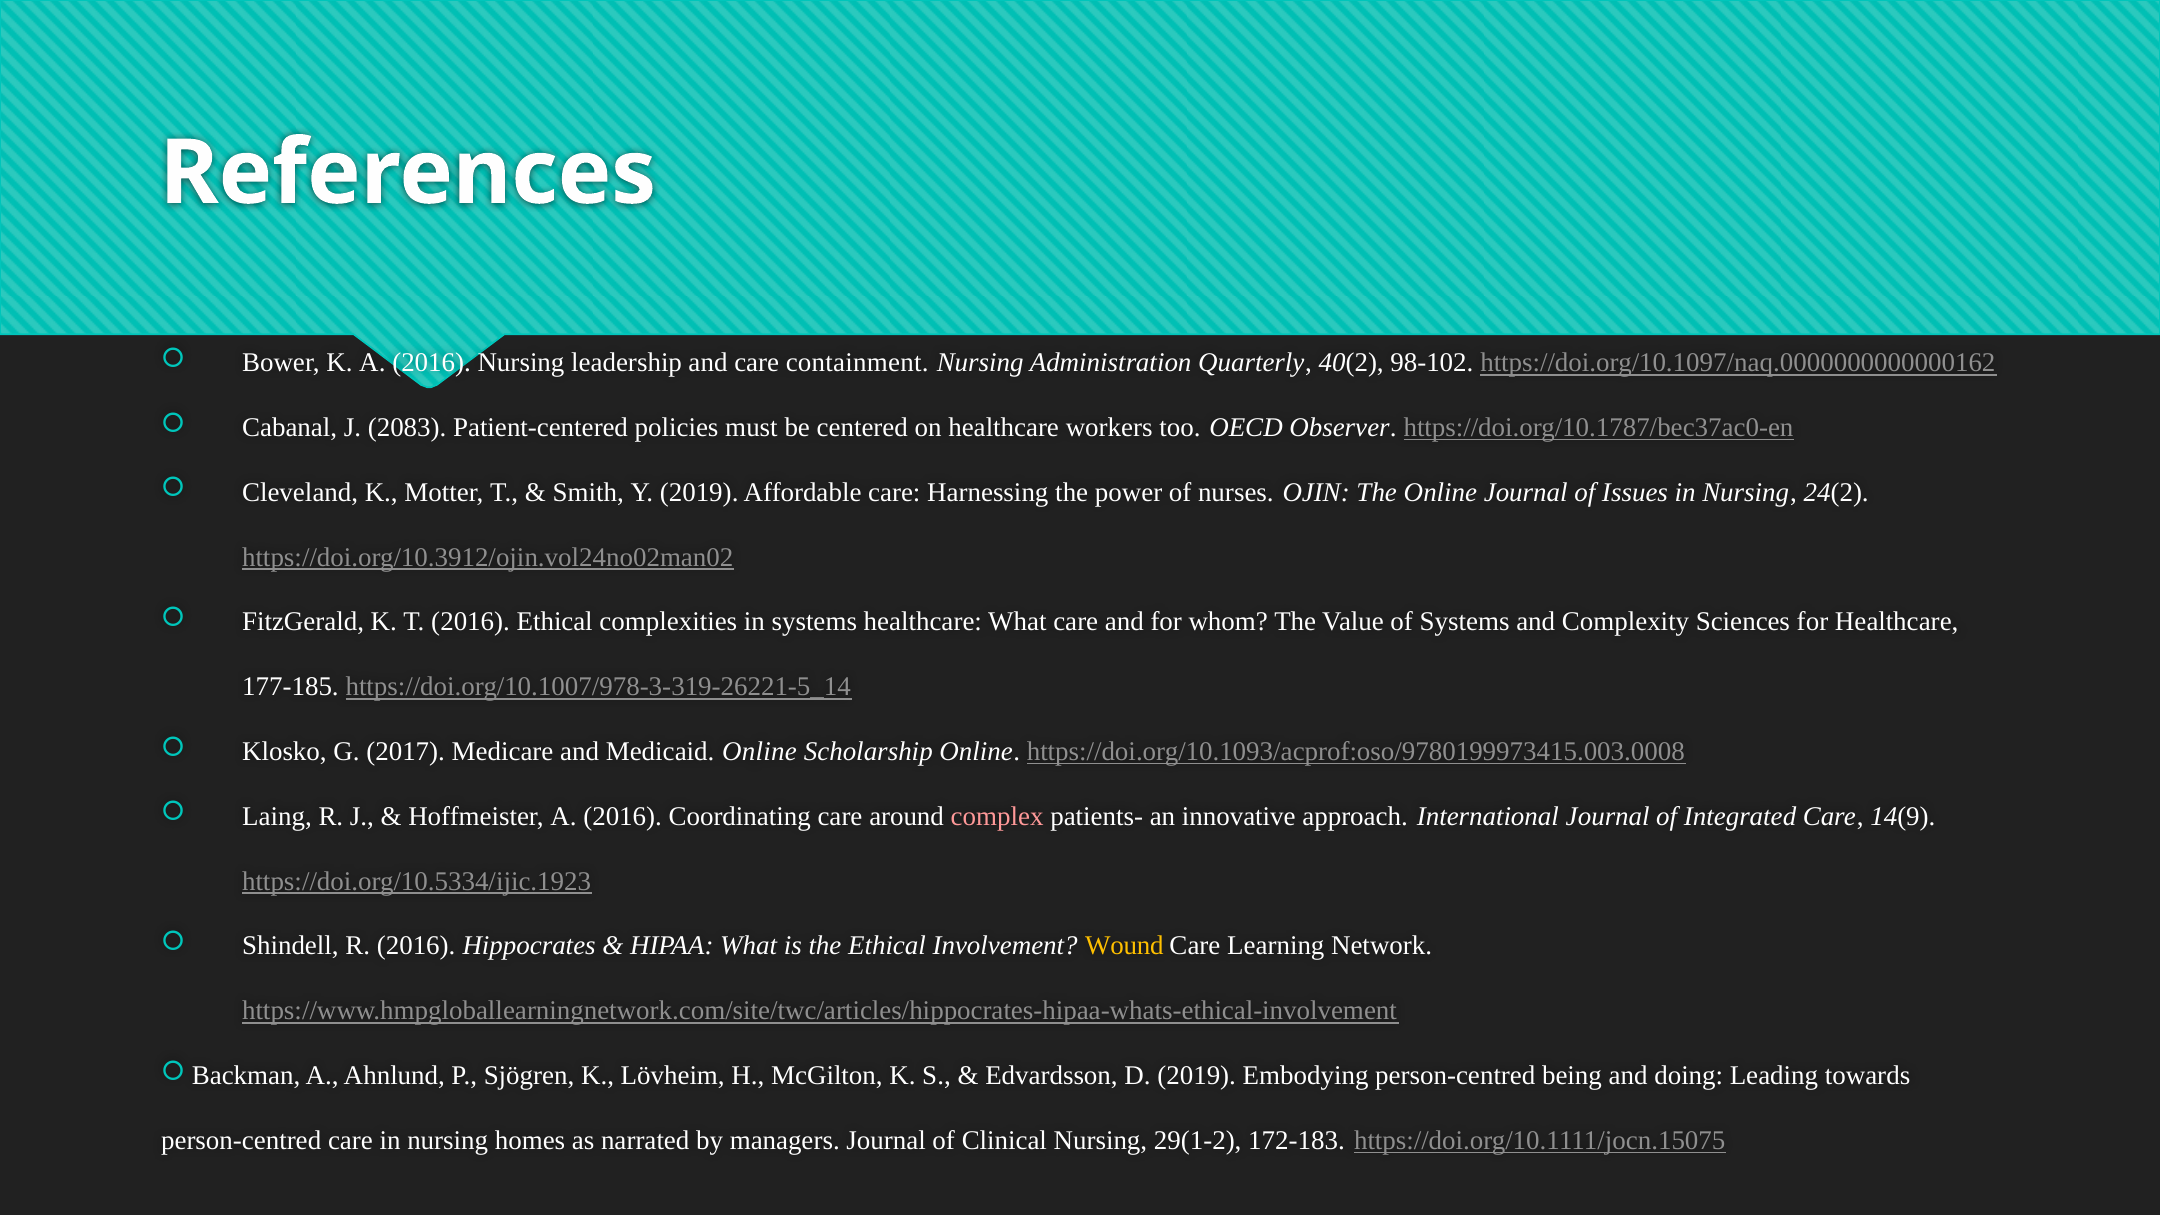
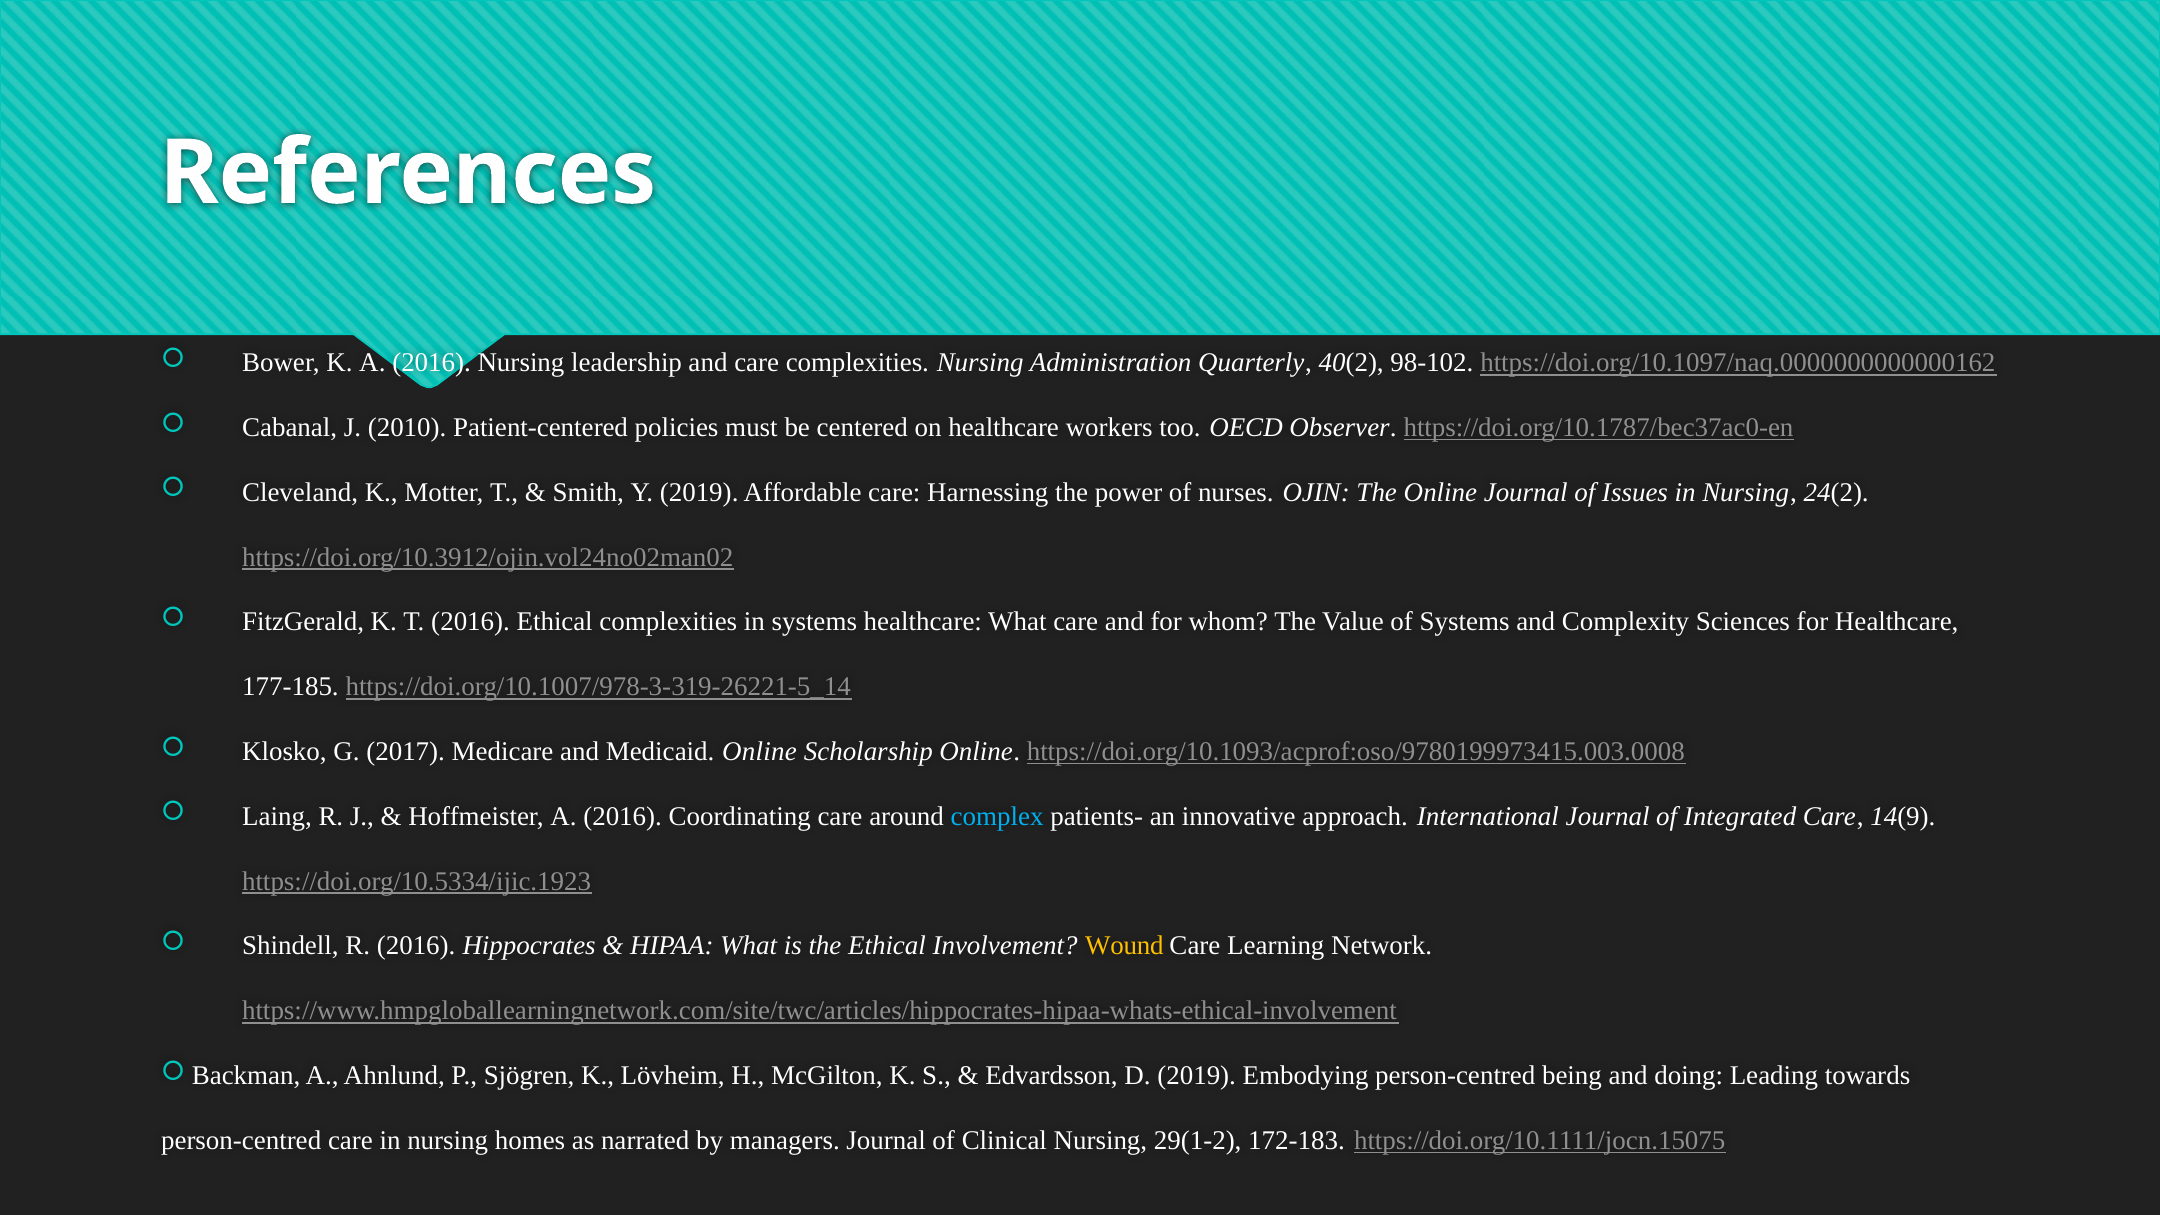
care containment: containment -> complexities
2083: 2083 -> 2010
complex colour: pink -> light blue
